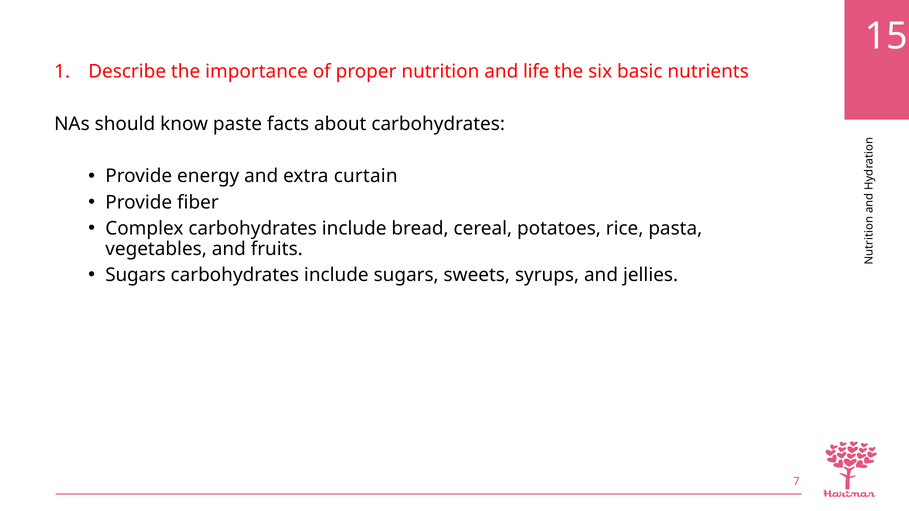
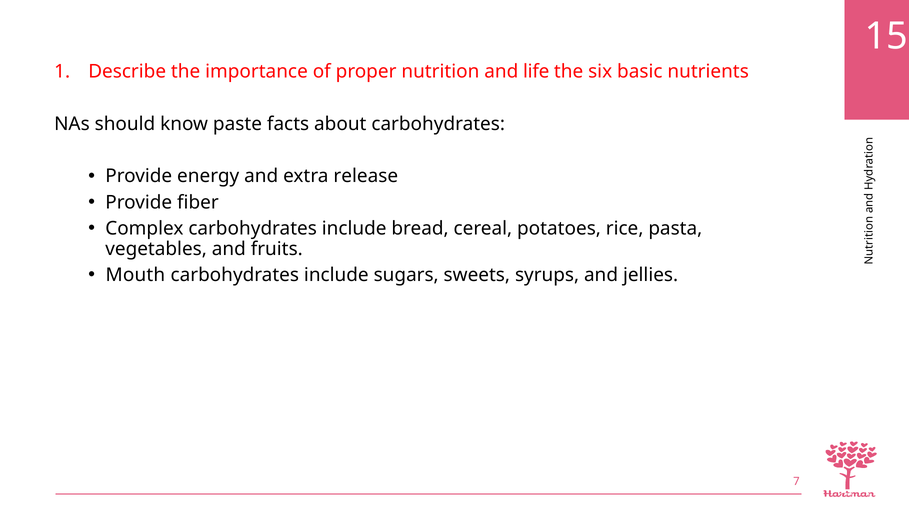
curtain: curtain -> release
Sugars at (136, 275): Sugars -> Mouth
